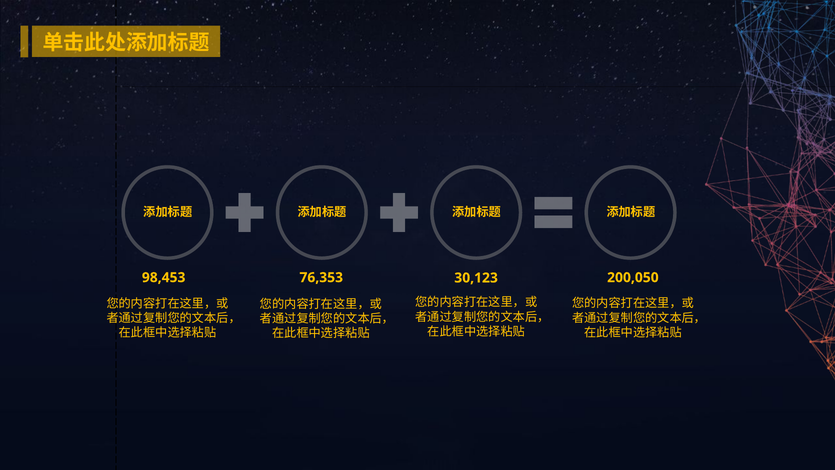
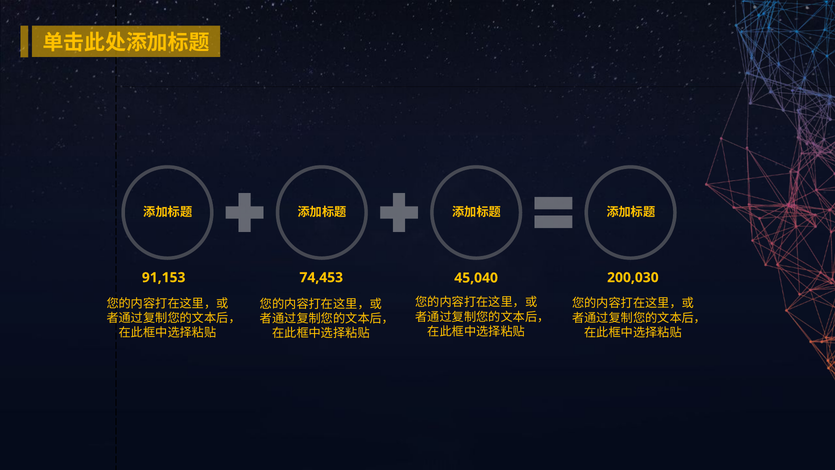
98,453: 98,453 -> 91,153
76,353: 76,353 -> 74,453
200,050: 200,050 -> 200,030
30,123: 30,123 -> 45,040
